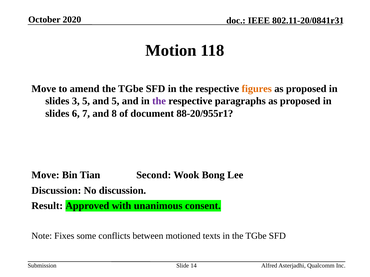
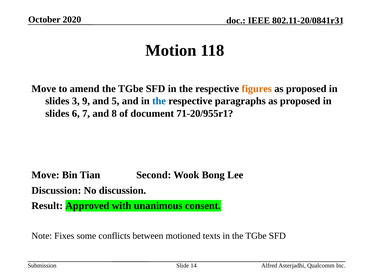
3 5: 5 -> 9
the at (159, 101) colour: purple -> blue
88-20/955r1: 88-20/955r1 -> 71-20/955r1
